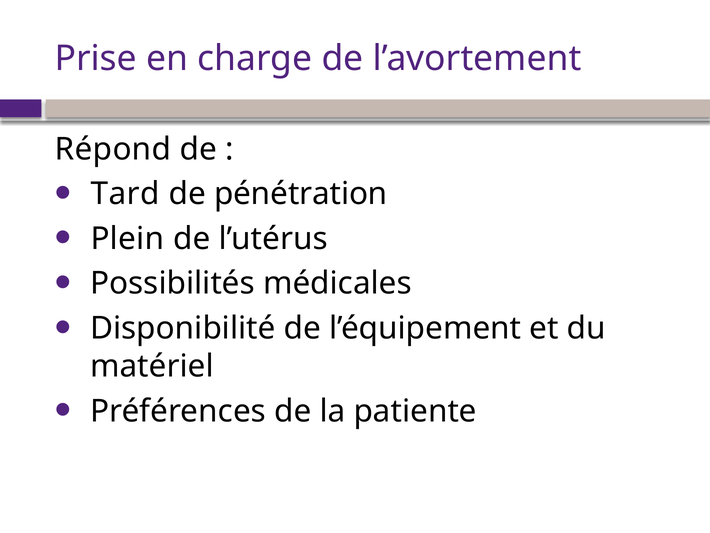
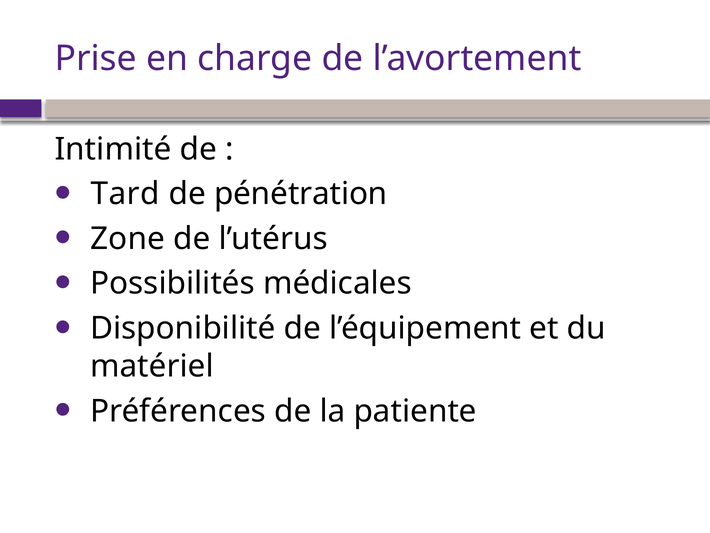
Répond: Répond -> Intimité
Plein: Plein -> Zone
